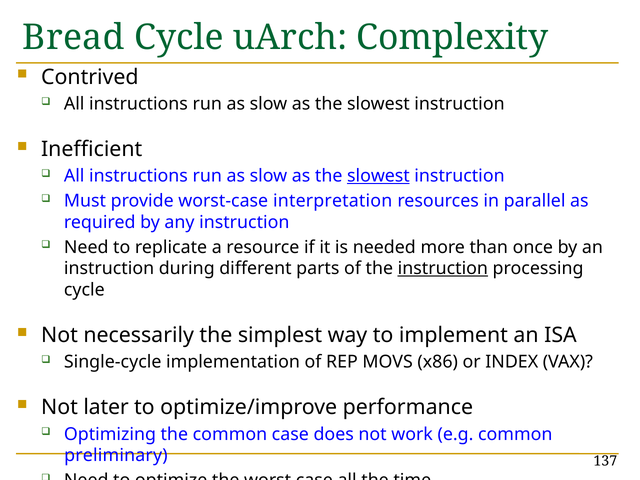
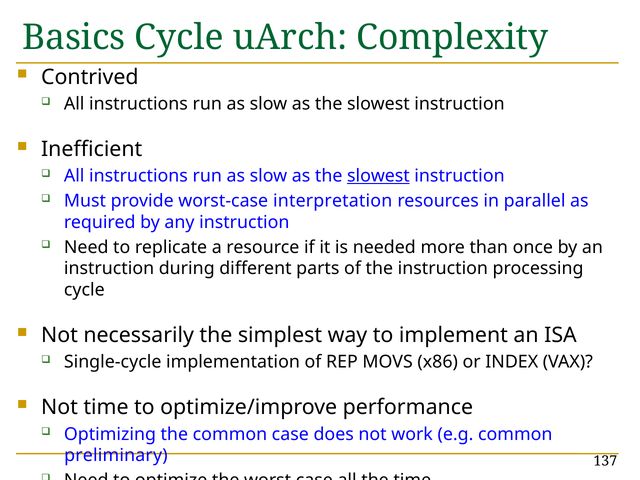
Bread: Bread -> Basics
instruction at (443, 268) underline: present -> none
Not later: later -> time
